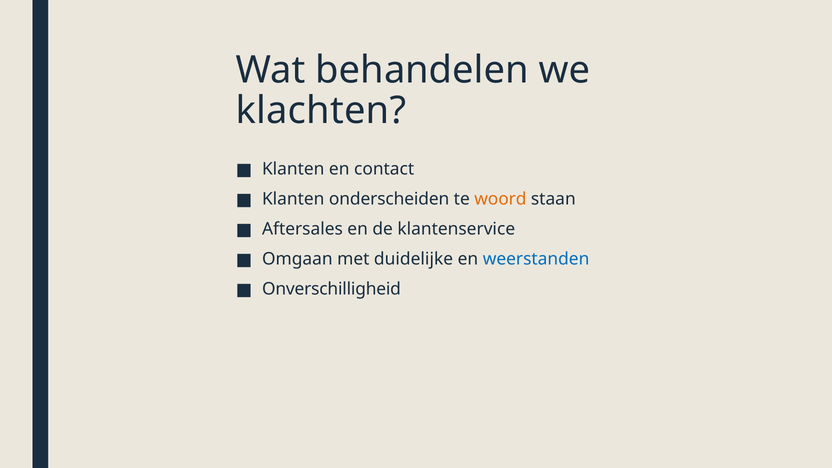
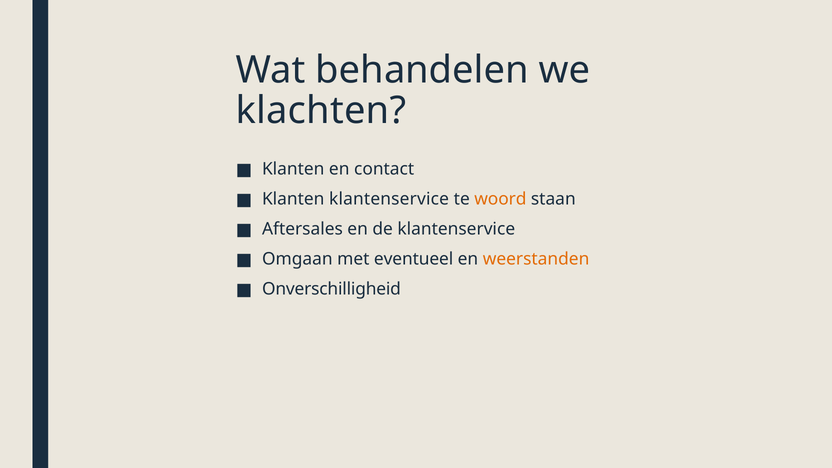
Klanten onderscheiden: onderscheiden -> klantenservice
duidelijke: duidelijke -> eventueel
weerstanden colour: blue -> orange
